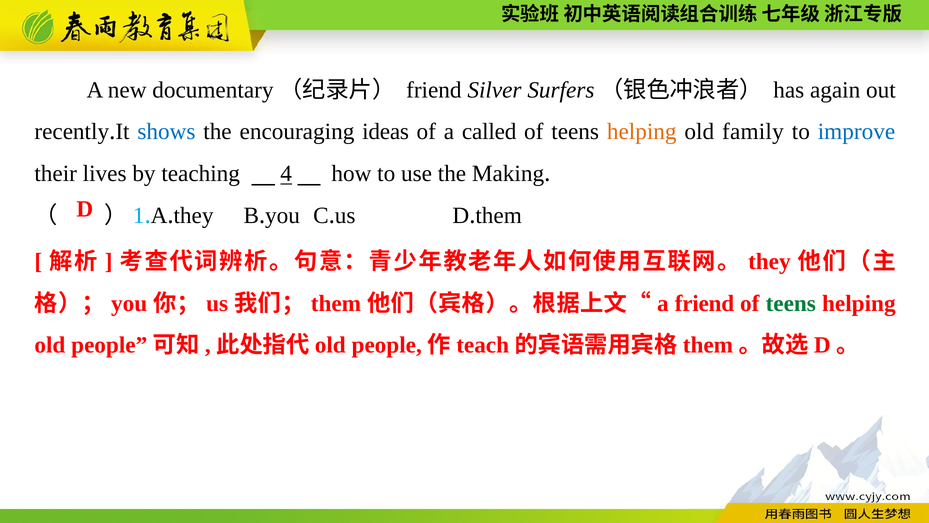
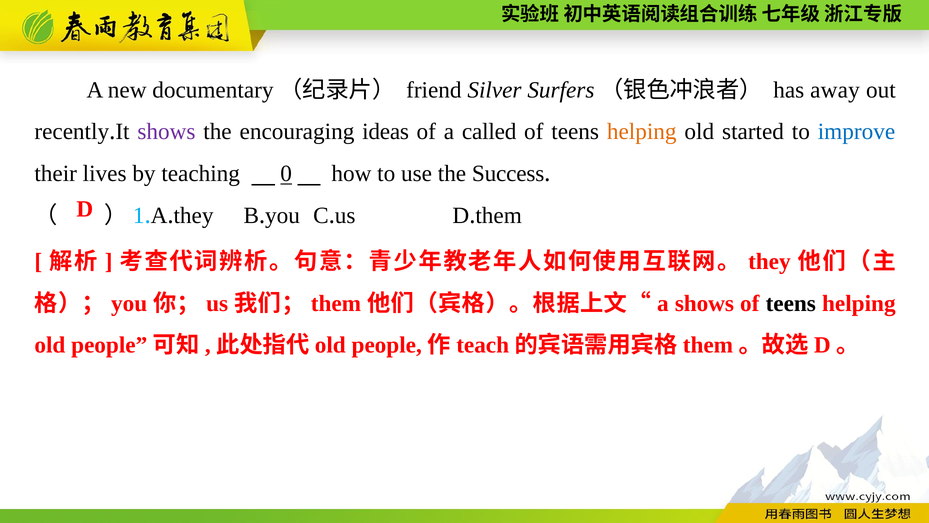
again: again -> away
shows at (166, 132) colour: blue -> purple
family: family -> started
4: 4 -> 0
Making: Making -> Success
a friend: friend -> shows
teens at (791, 303) colour: green -> black
